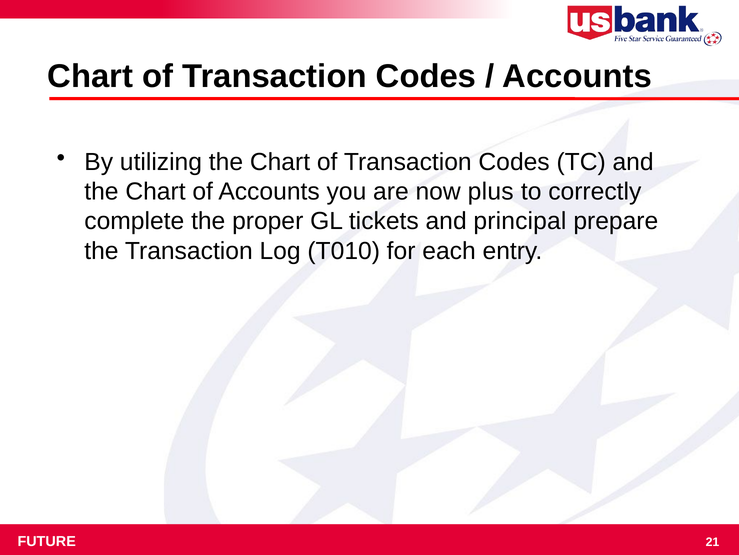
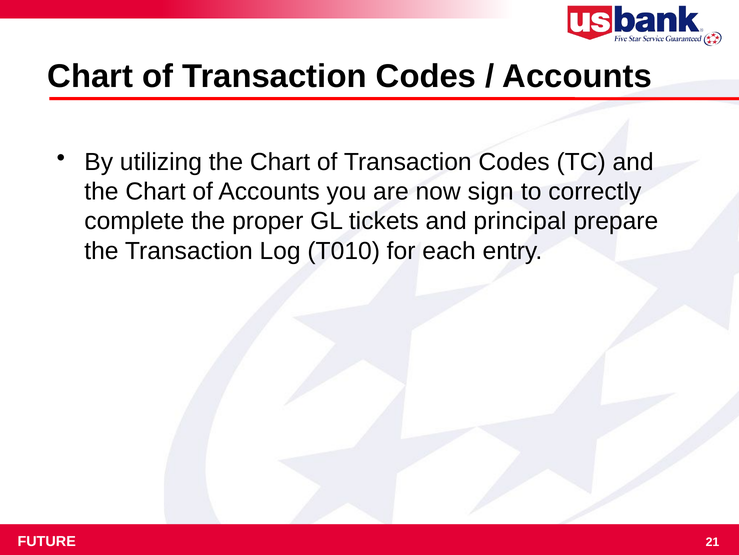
plus: plus -> sign
